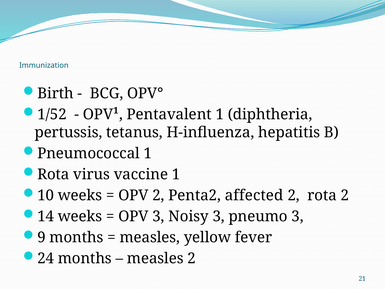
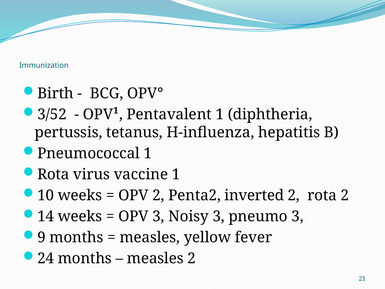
1/52: 1/52 -> 3/52
affected: affected -> inverted
